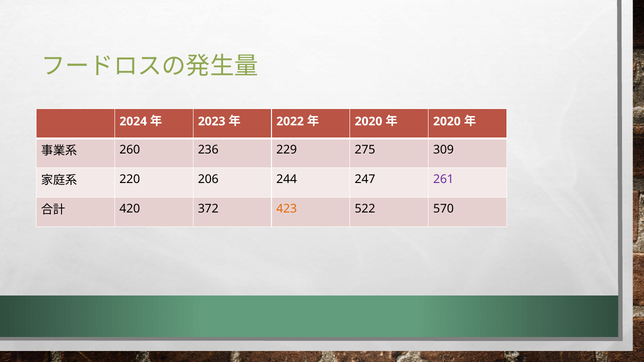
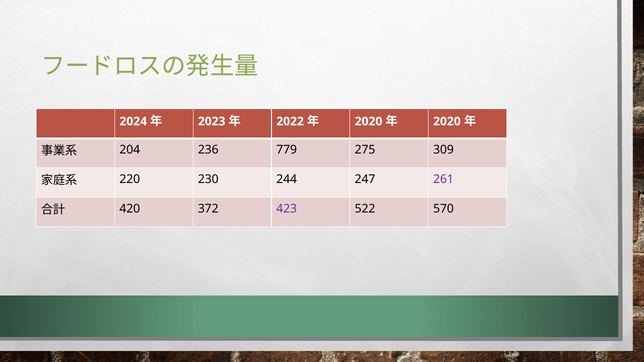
260: 260 -> 204
229: 229 -> 779
206: 206 -> 230
423 colour: orange -> purple
